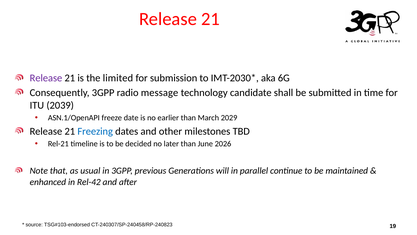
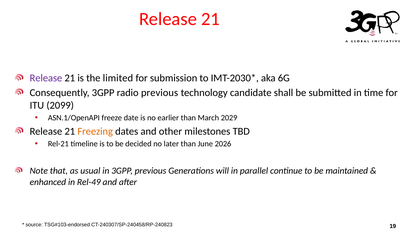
radio message: message -> previous
2039: 2039 -> 2099
Freezing colour: blue -> orange
Rel-42: Rel-42 -> Rel-49
